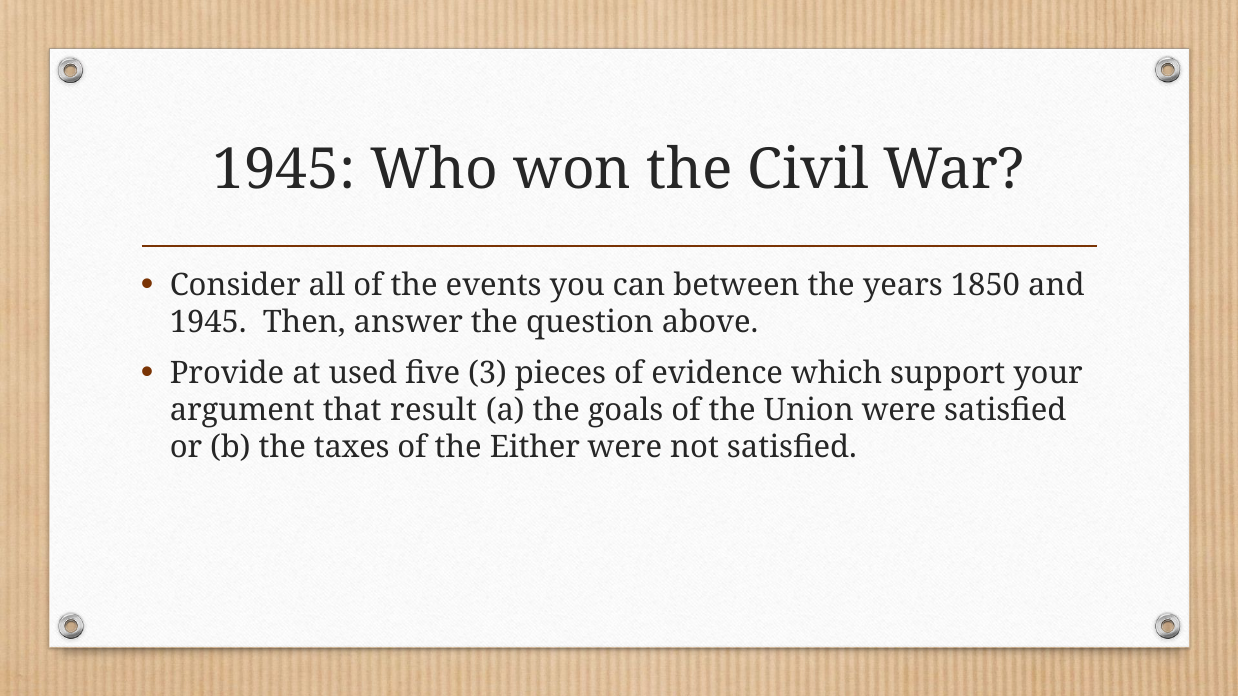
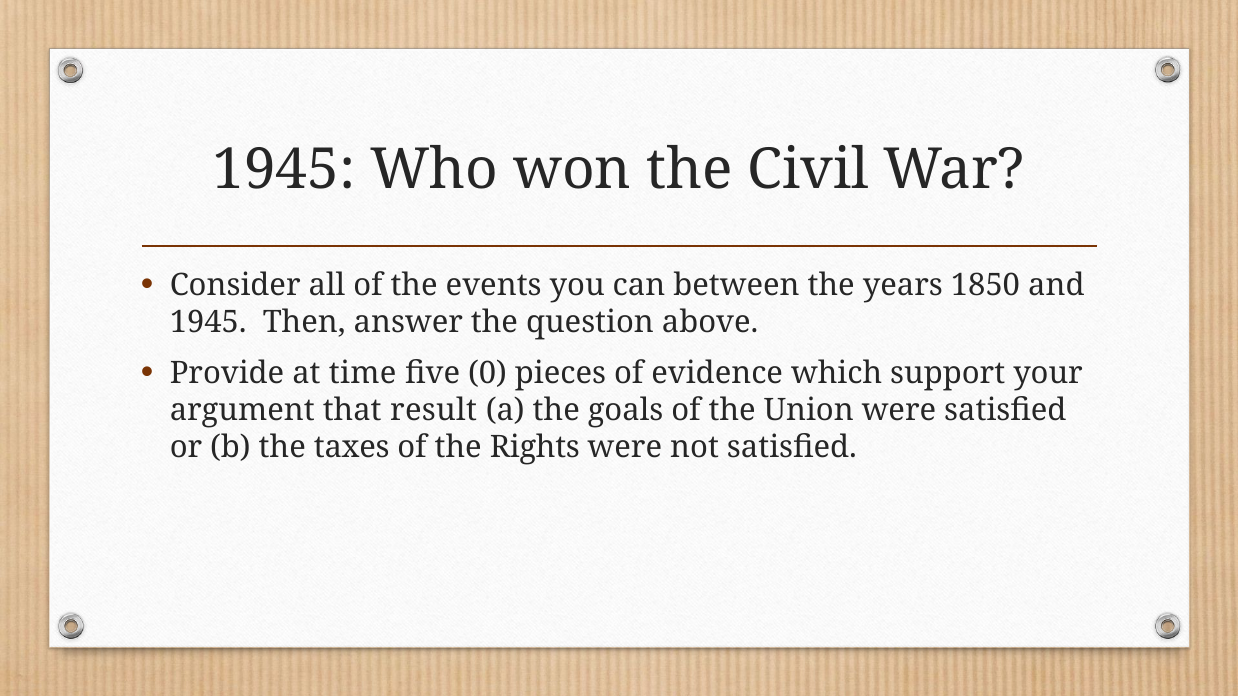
used: used -> time
3: 3 -> 0
Either: Either -> Rights
